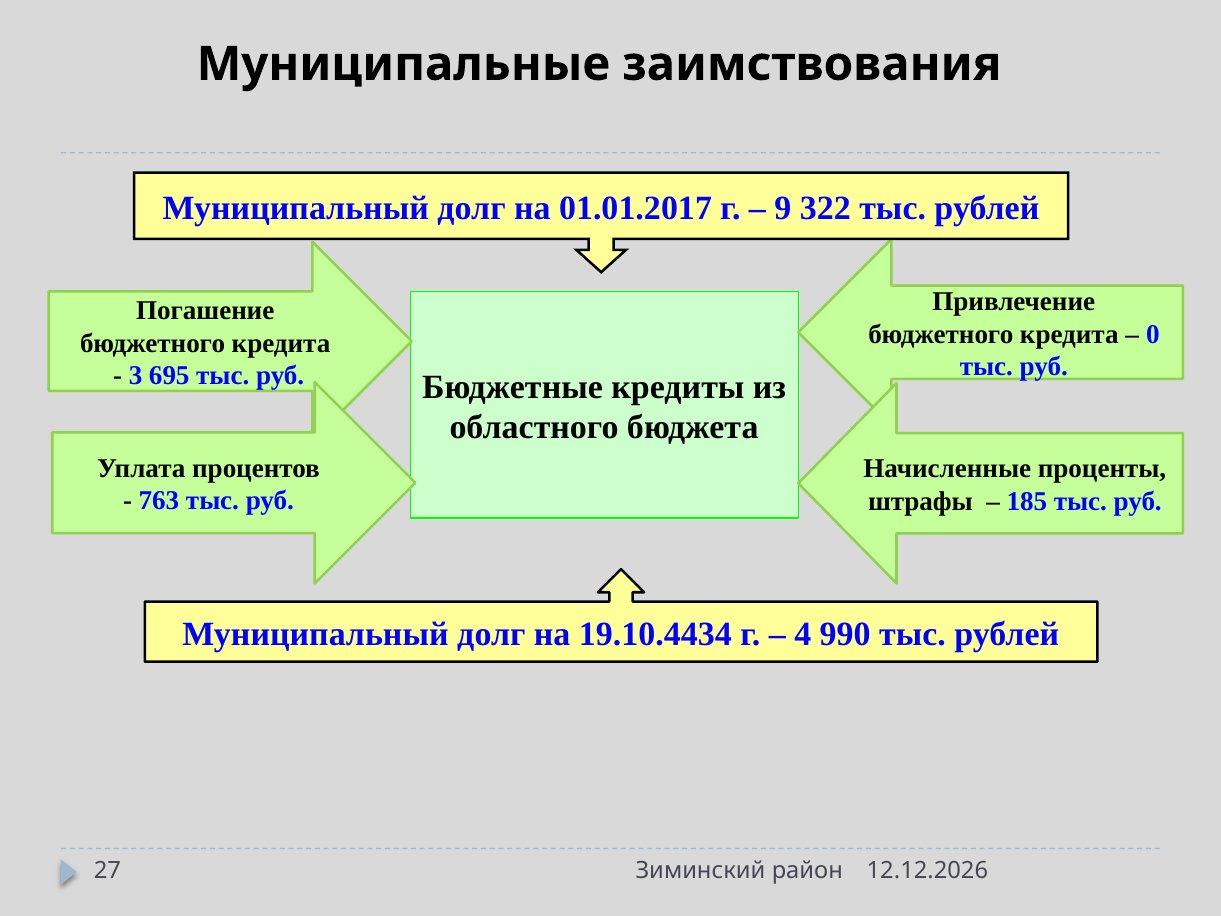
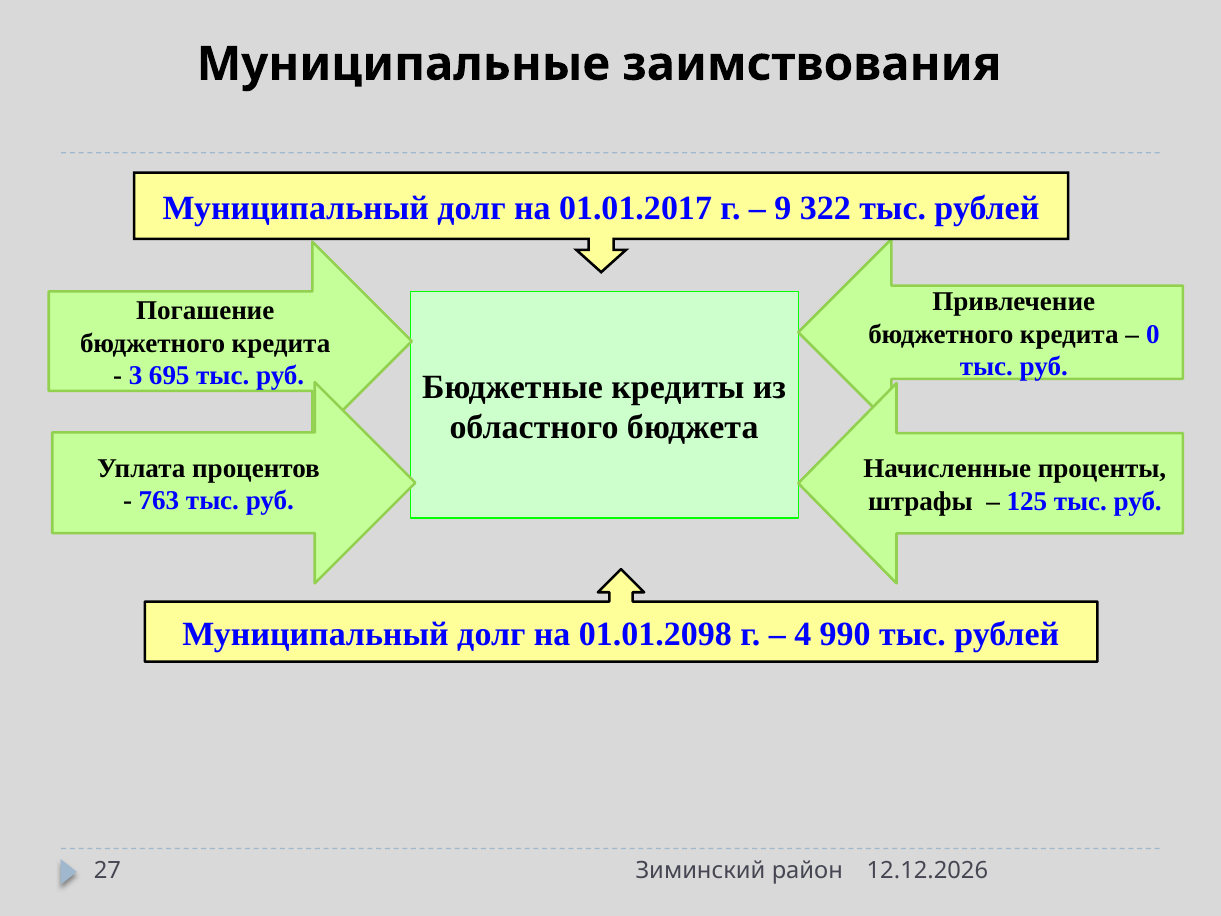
185: 185 -> 125
19.10.4434: 19.10.4434 -> 01.01.2098
